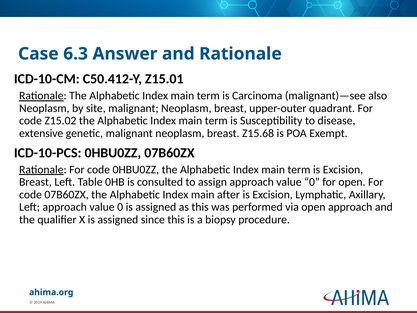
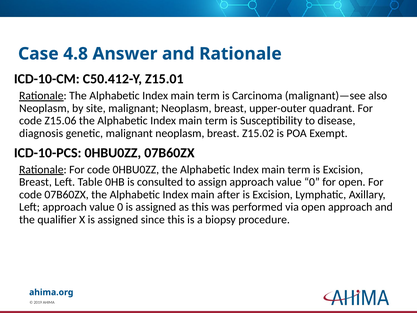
6.3: 6.3 -> 4.8
Z15.02: Z15.02 -> Z15.06
extensive: extensive -> diagnosis
Z15.68: Z15.68 -> Z15.02
